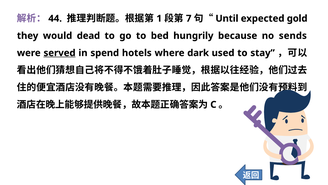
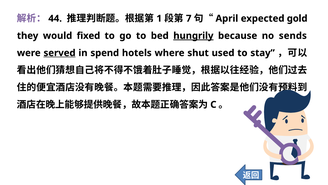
Until: Until -> April
dead: dead -> fixed
hungrily underline: none -> present
dark: dark -> shut
